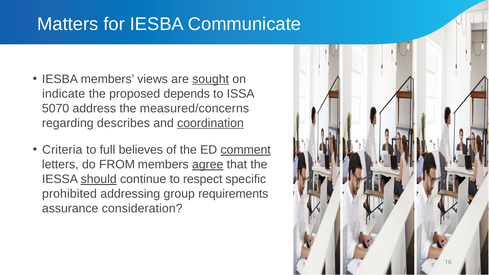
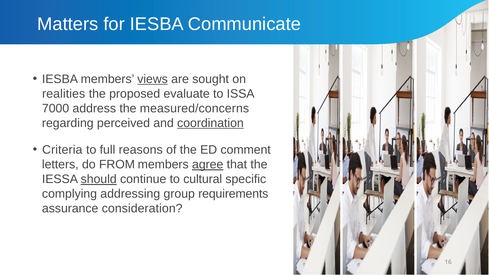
views underline: none -> present
sought underline: present -> none
indicate: indicate -> realities
depends: depends -> evaluate
5070: 5070 -> 7000
describes: describes -> perceived
believes: believes -> reasons
comment underline: present -> none
respect: respect -> cultural
prohibited: prohibited -> complying
